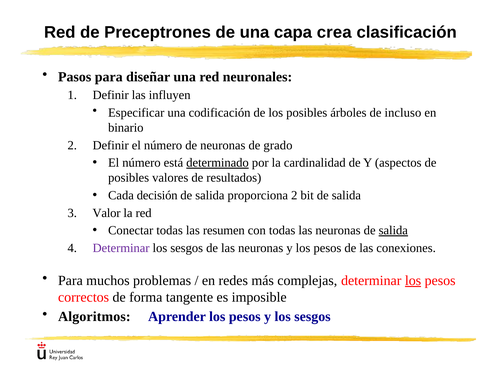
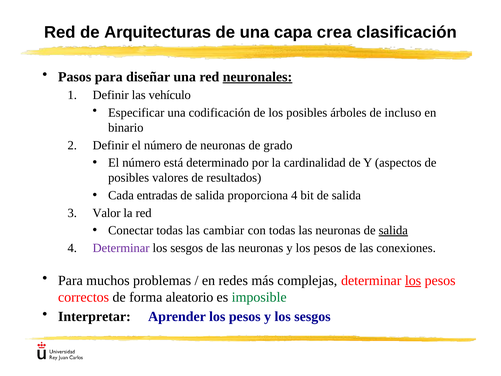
Preceptrones: Preceptrones -> Arquitecturas
neuronales underline: none -> present
influyen: influyen -> vehículo
determinado underline: present -> none
decisión: decisión -> entradas
proporciona 2: 2 -> 4
resumen: resumen -> cambiar
tangente: tangente -> aleatorio
imposible colour: black -> green
Algoritmos: Algoritmos -> Interpretar
